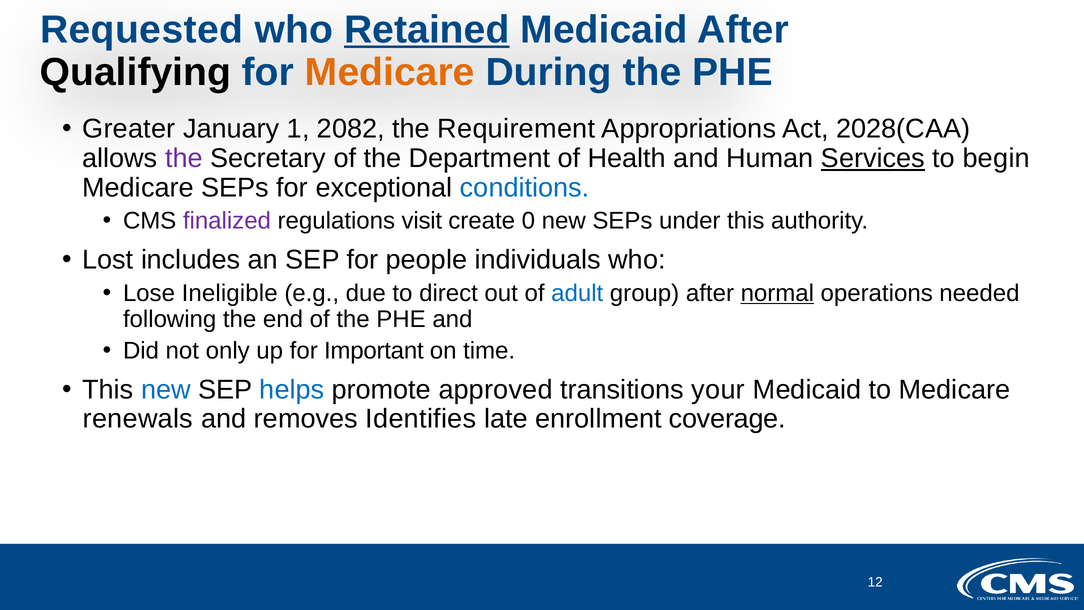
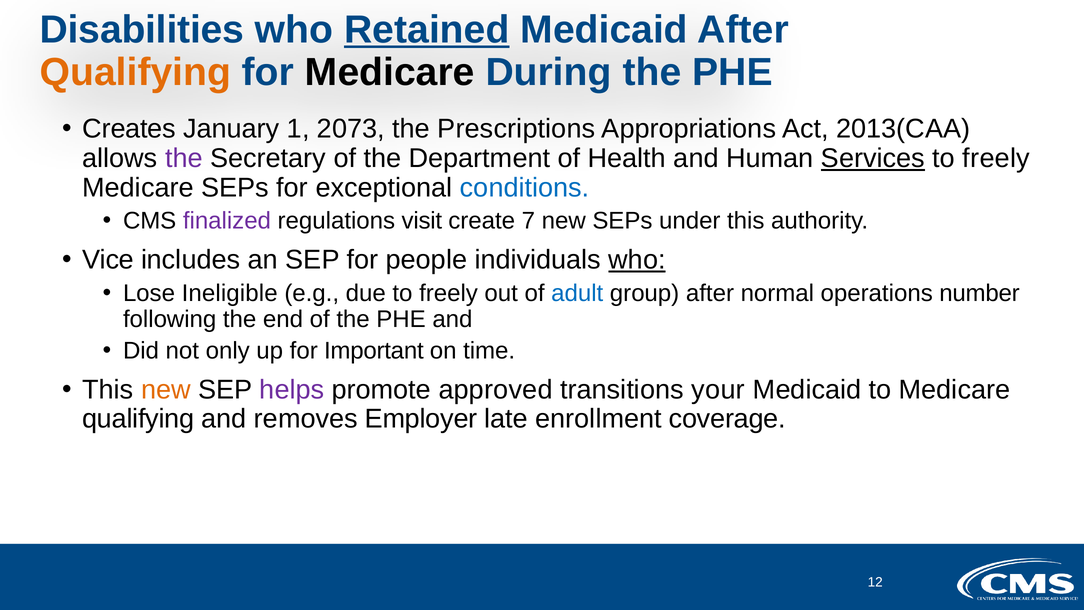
Requested: Requested -> Disabilities
Qualifying at (135, 72) colour: black -> orange
Medicare at (390, 72) colour: orange -> black
Greater: Greater -> Creates
2082: 2082 -> 2073
Requirement: Requirement -> Prescriptions
2028(CAA: 2028(CAA -> 2013(CAA
begin at (996, 158): begin -> freely
0: 0 -> 7
Lost: Lost -> Vice
who at (637, 260) underline: none -> present
due to direct: direct -> freely
normal underline: present -> none
needed: needed -> number
new at (166, 390) colour: blue -> orange
helps colour: blue -> purple
renewals at (138, 419): renewals -> qualifying
Identifies: Identifies -> Employer
